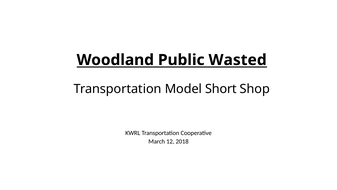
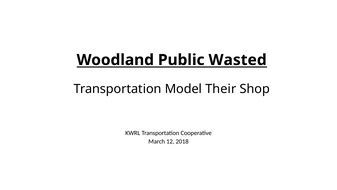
Short: Short -> Their
